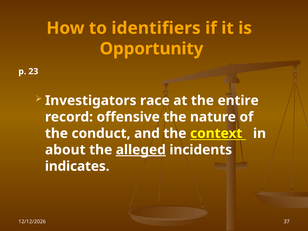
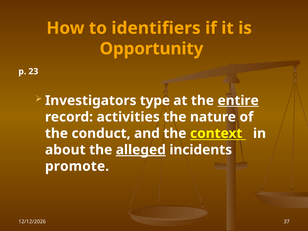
race: race -> type
entire underline: none -> present
offensive: offensive -> activities
indicates: indicates -> promote
